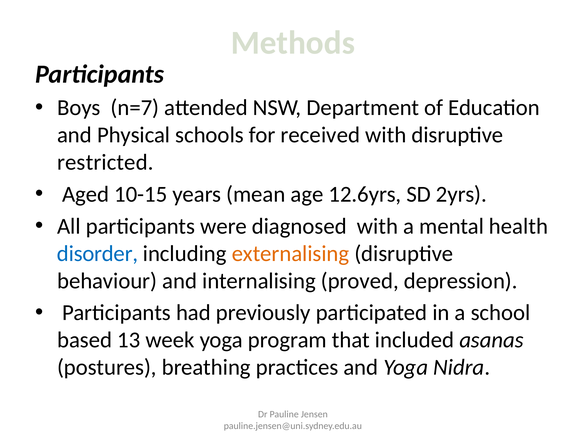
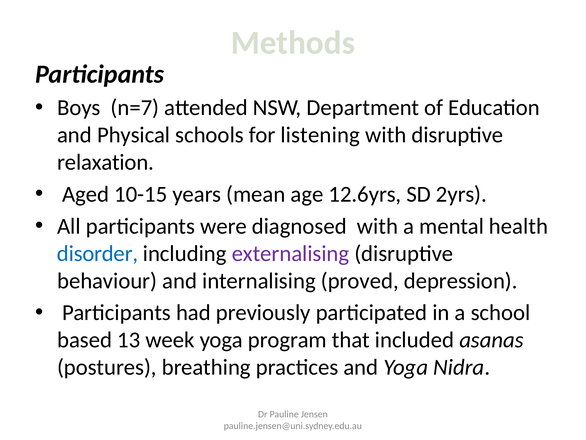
received: received -> listening
restricted: restricted -> relaxation
externalising colour: orange -> purple
